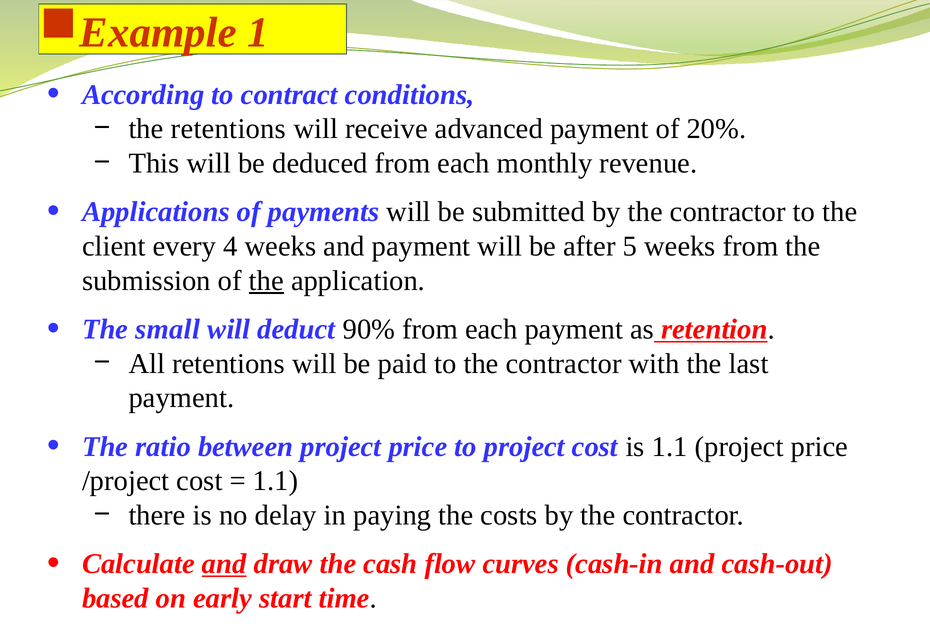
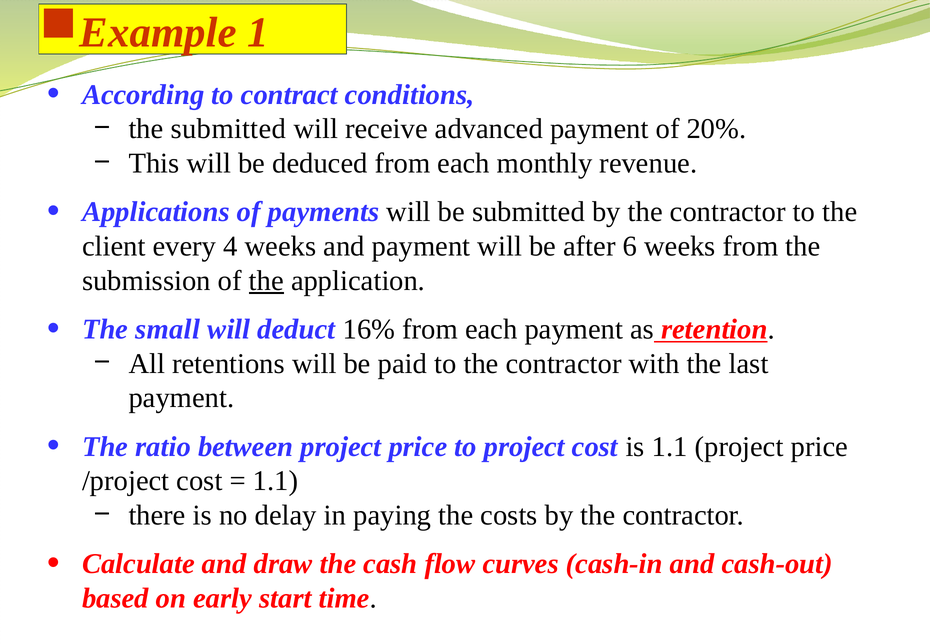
the retentions: retentions -> submitted
5: 5 -> 6
90%: 90% -> 16%
and at (224, 564) underline: present -> none
